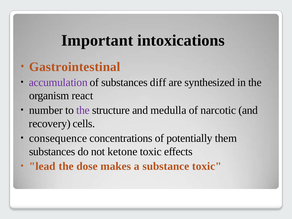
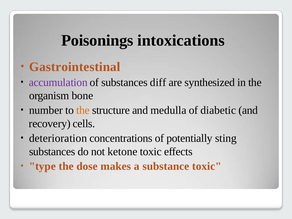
Important: Important -> Poisonings
react: react -> bone
the at (83, 110) colour: purple -> orange
narcotic: narcotic -> diabetic
consequence: consequence -> deterioration
them: them -> sting
lead: lead -> type
